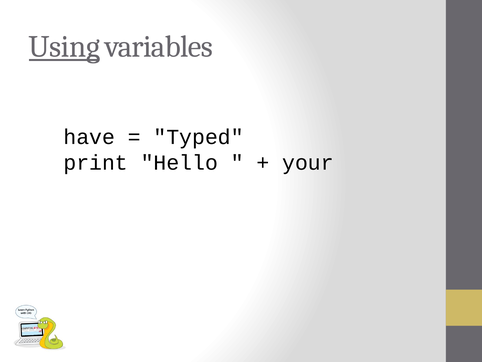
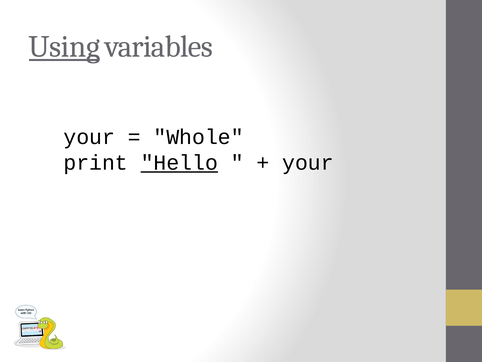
have at (89, 137): have -> your
Typed: Typed -> Whole
Hello underline: none -> present
